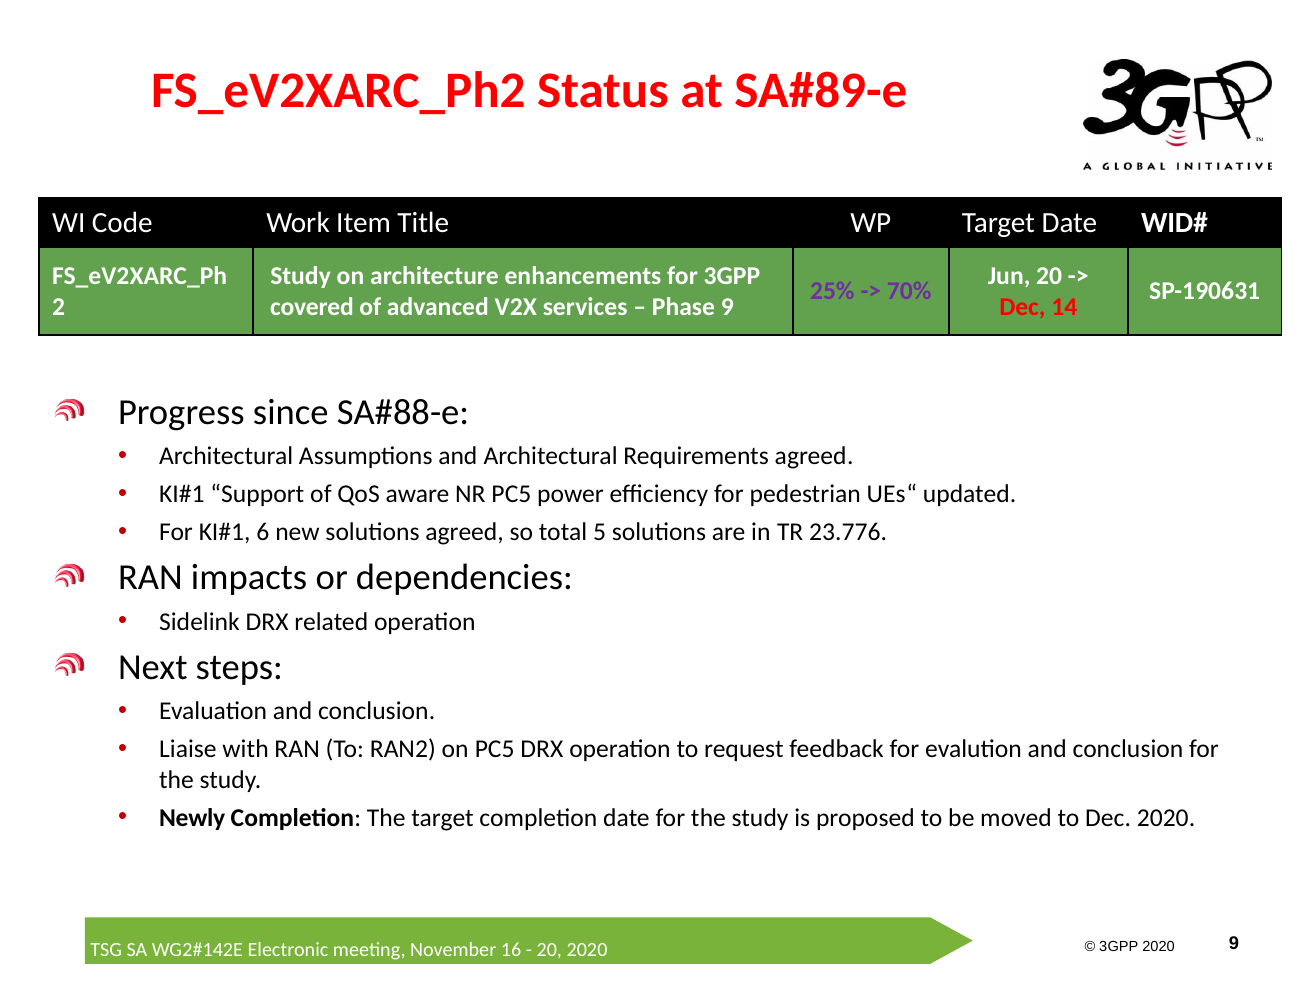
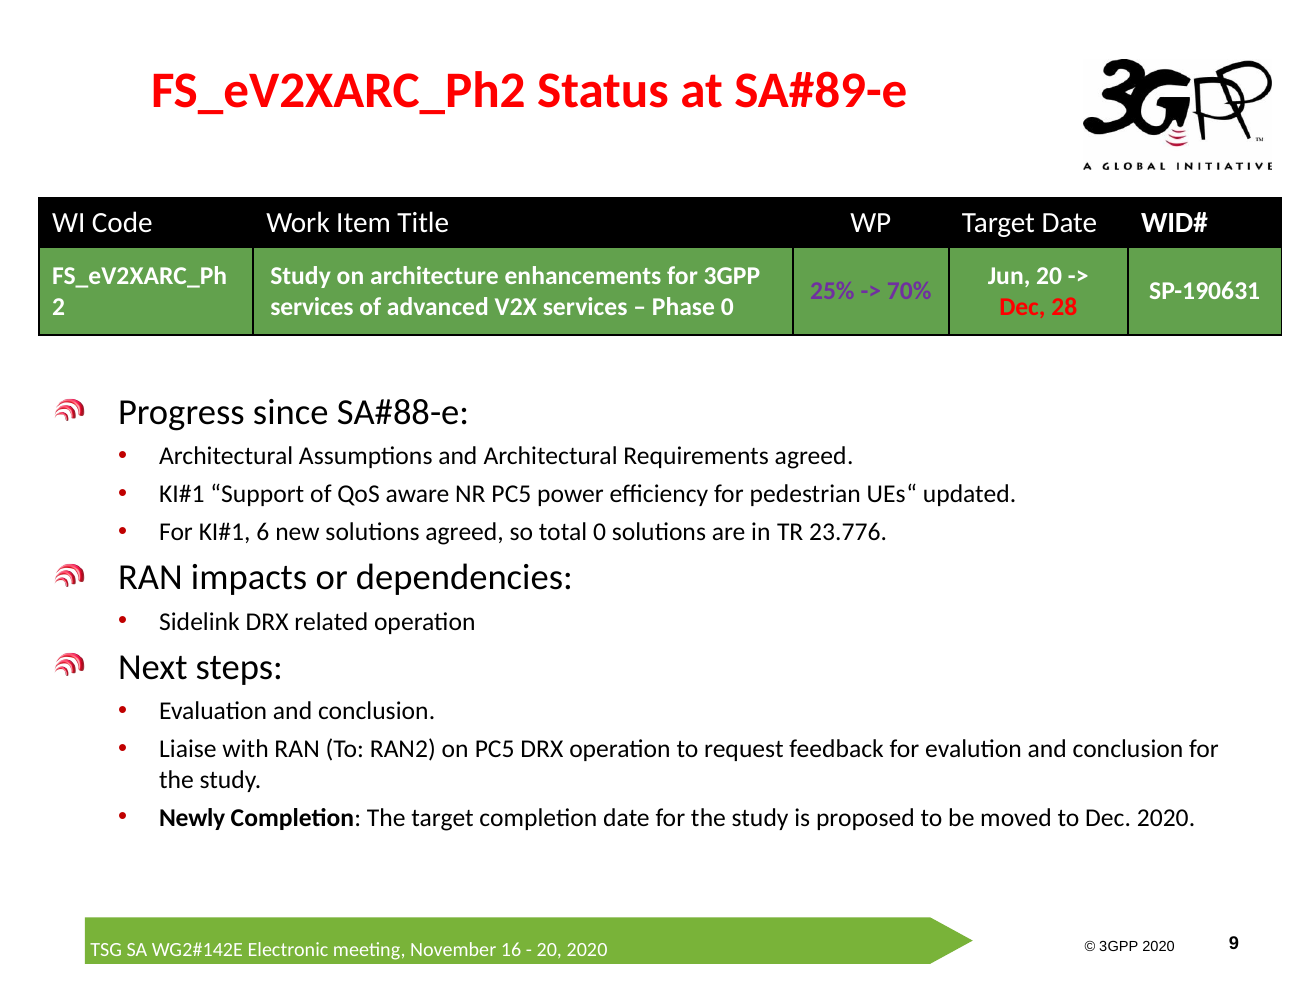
covered at (312, 307): covered -> services
Phase 9: 9 -> 0
14: 14 -> 28
total 5: 5 -> 0
